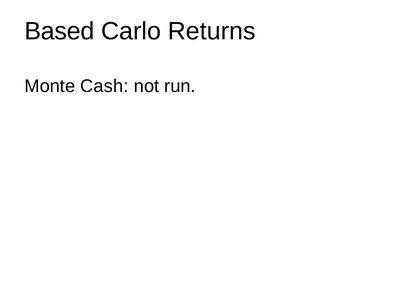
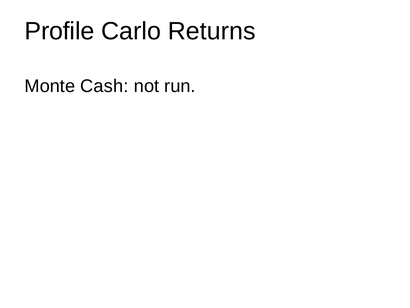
Based: Based -> Profile
